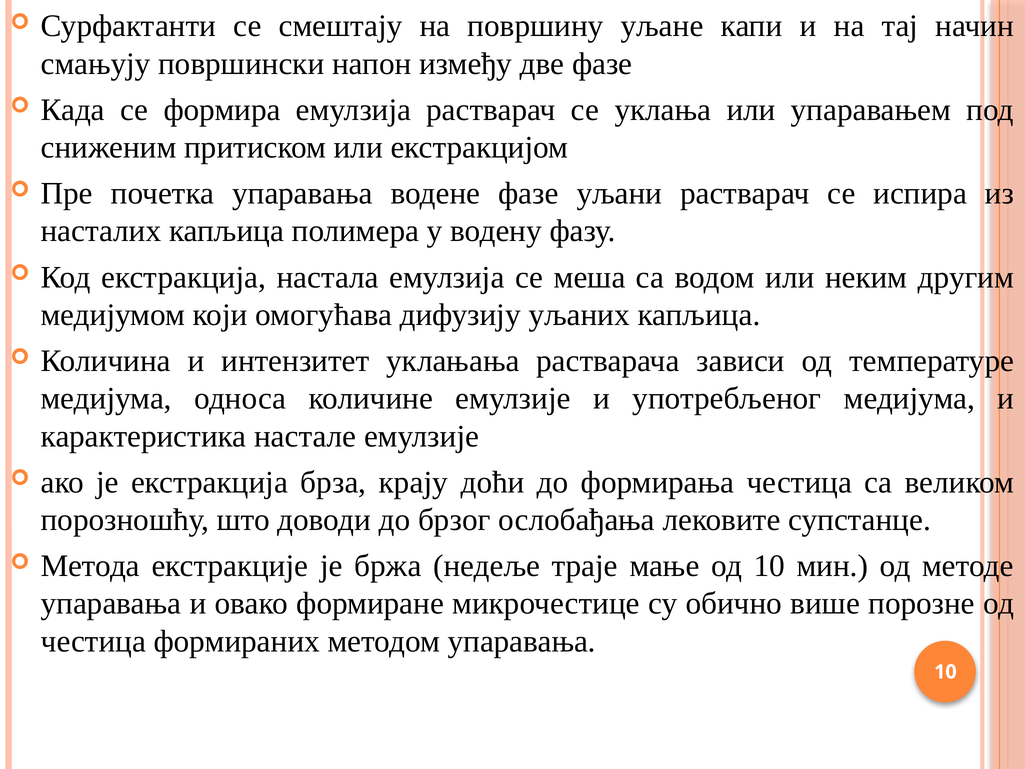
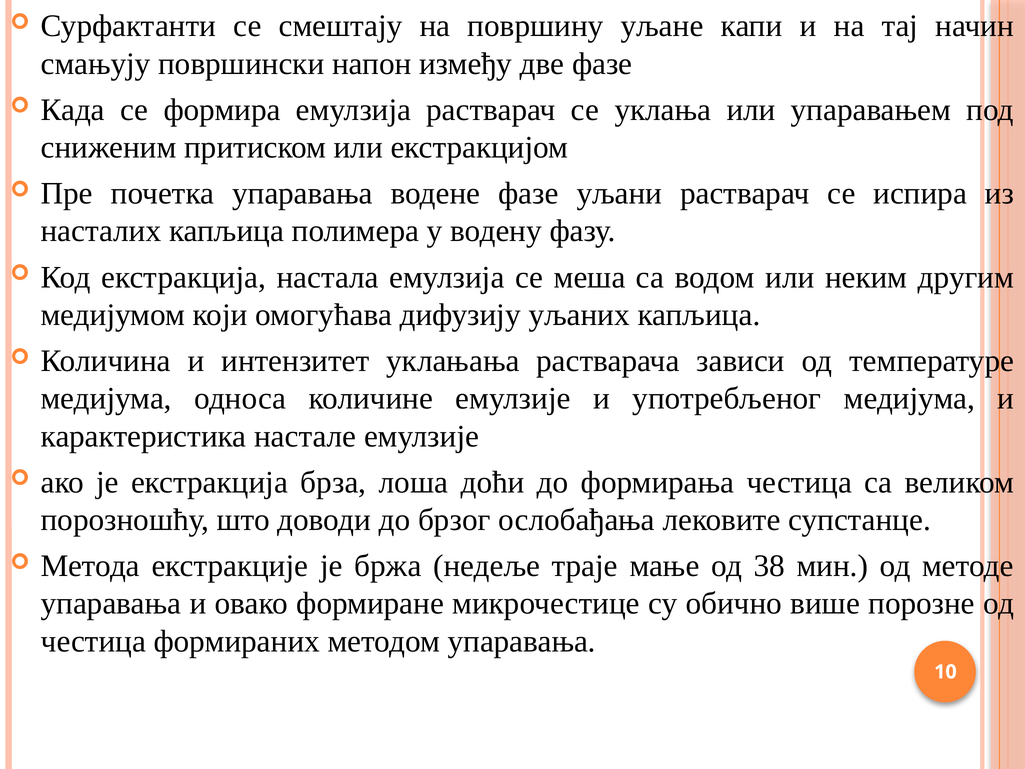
крају: крају -> лоша
од 10: 10 -> 38
